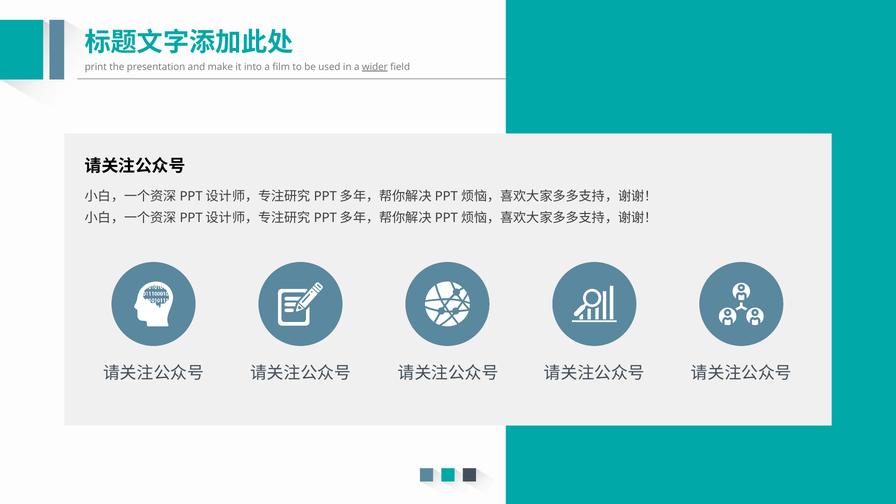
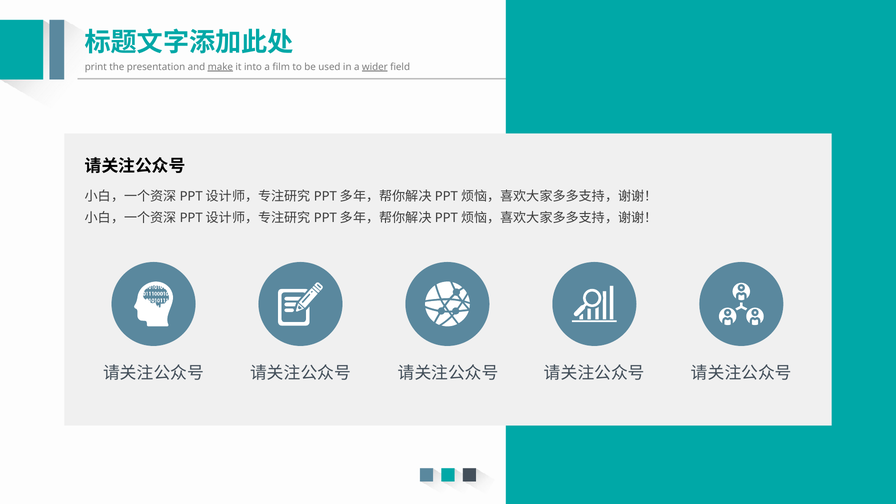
make underline: none -> present
